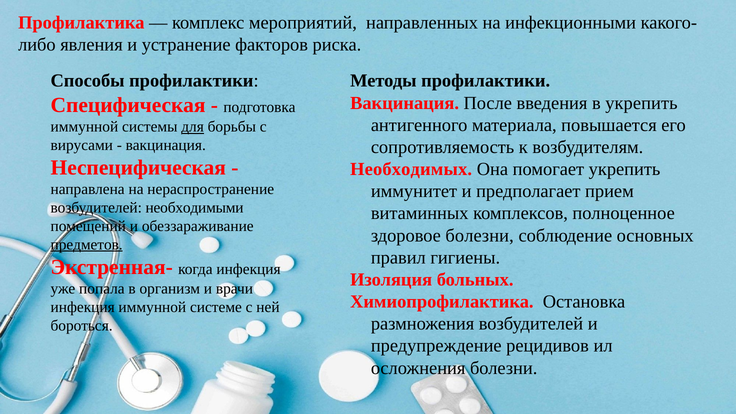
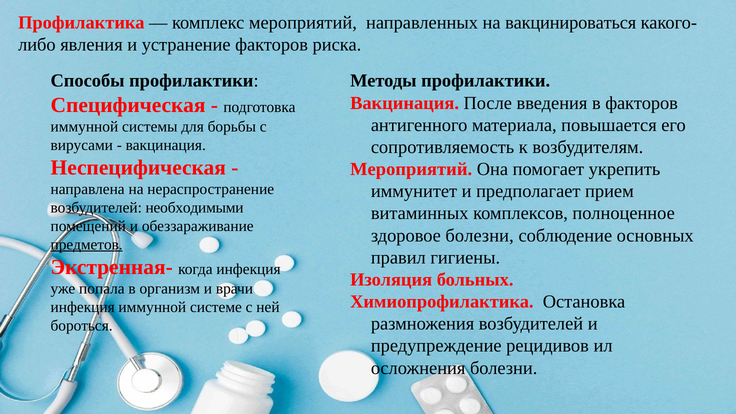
инфекционными: инфекционными -> вакцинироваться
в укрепить: укрепить -> факторов
для underline: present -> none
Необходимых at (411, 169): Необходимых -> Мероприятий
